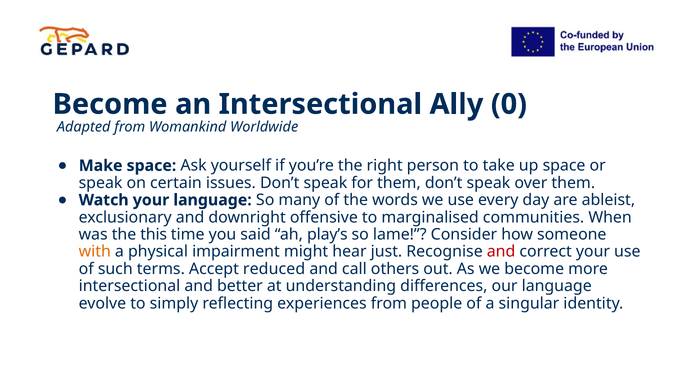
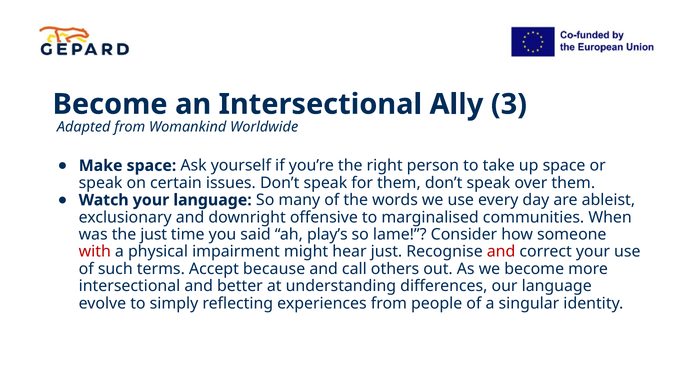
0: 0 -> 3
the this: this -> just
with colour: orange -> red
reduced: reduced -> because
